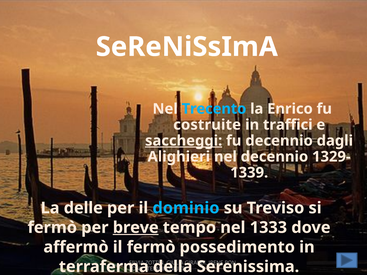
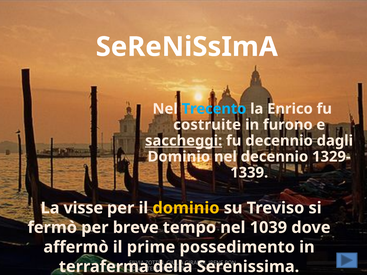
traffici: traffici -> furono
Alighieri at (179, 157): Alighieri -> Dominio
delle: delle -> visse
dominio at (186, 208) colour: light blue -> yellow
breve underline: present -> none
1333: 1333 -> 1039
il fermò: fermò -> prime
